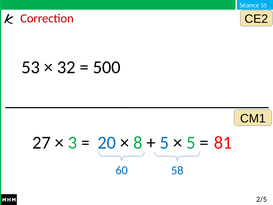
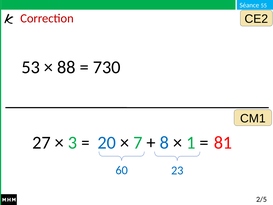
32: 32 -> 88
500: 500 -> 730
8: 8 -> 7
5 at (164, 143): 5 -> 8
5 at (191, 143): 5 -> 1
58: 58 -> 23
